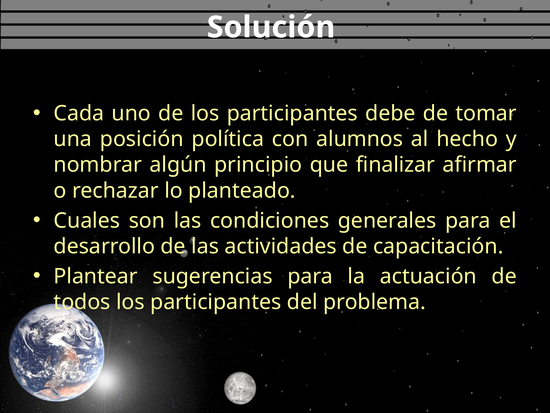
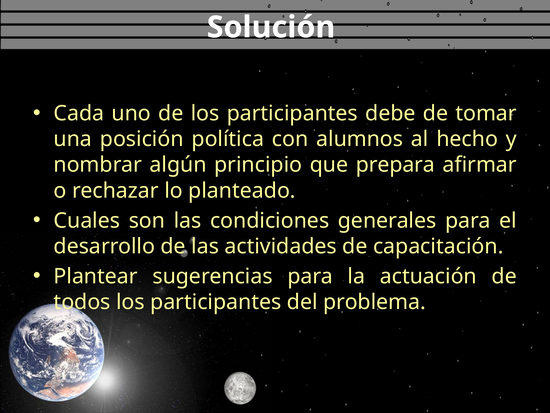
finalizar: finalizar -> prepara
